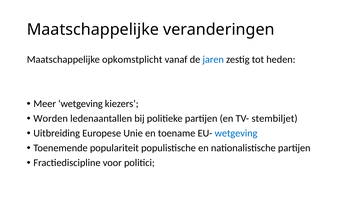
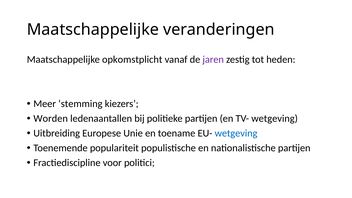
jaren colour: blue -> purple
Meer wetgeving: wetgeving -> stemming
TV- stembiljet: stembiljet -> wetgeving
